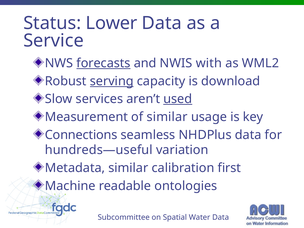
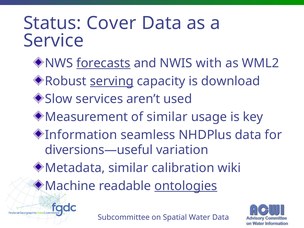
Lower: Lower -> Cover
used underline: present -> none
Connections: Connections -> Information
hundreds—useful: hundreds—useful -> diversions—useful
first: first -> wiki
ontologies underline: none -> present
